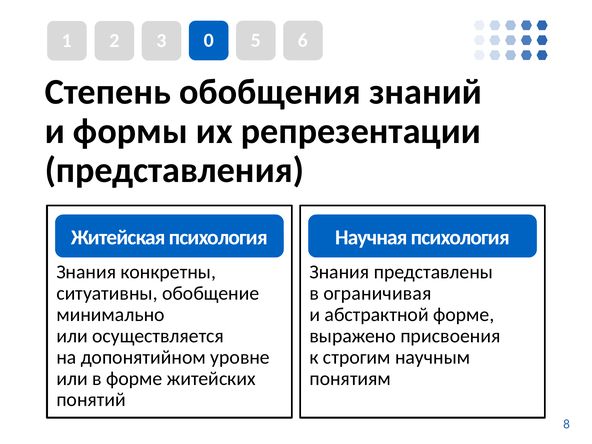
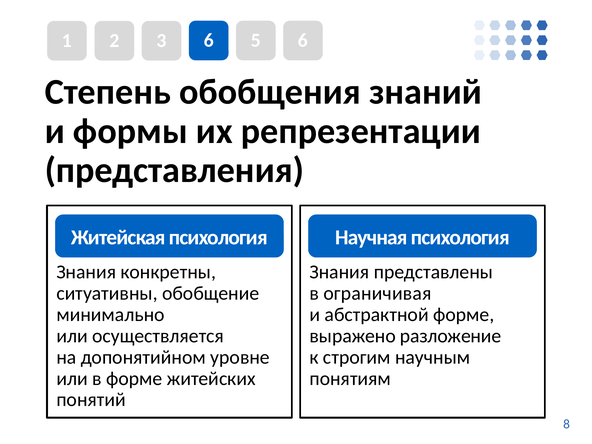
3 0: 0 -> 6
присвоения: присвоения -> разложение
